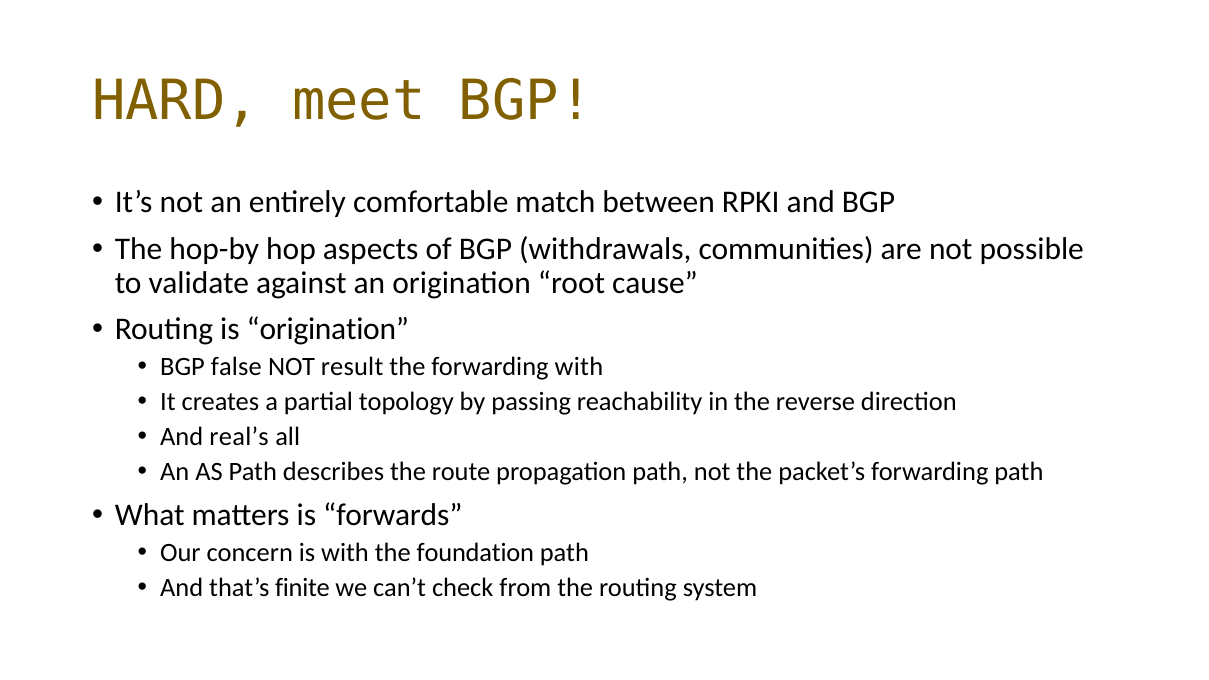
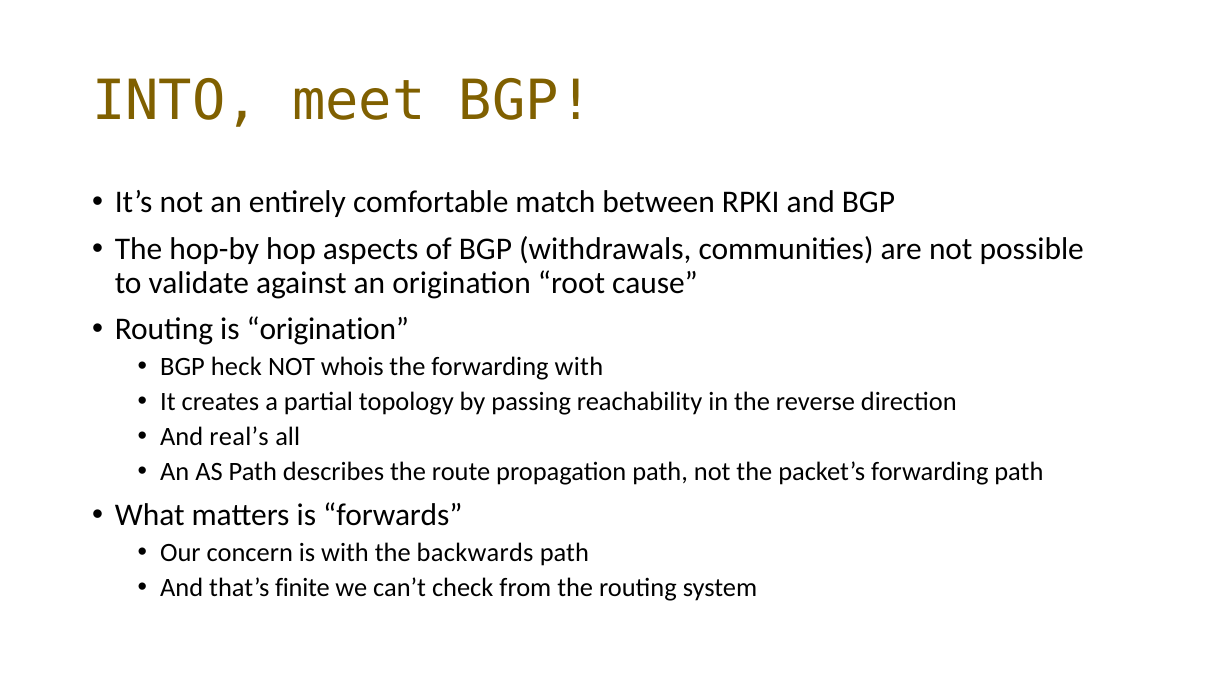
HARD: HARD -> INTO
false: false -> heck
result: result -> whois
foundation: foundation -> backwards
